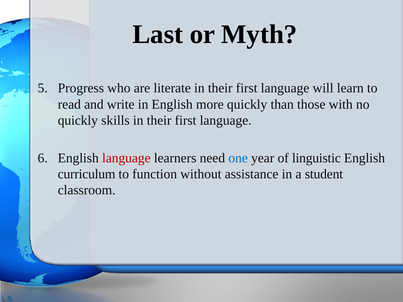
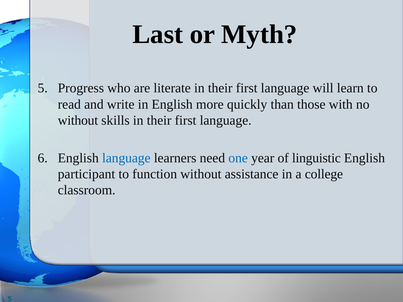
quickly at (78, 120): quickly -> without
language at (126, 158) colour: red -> blue
curriculum: curriculum -> participant
student: student -> college
